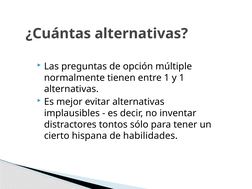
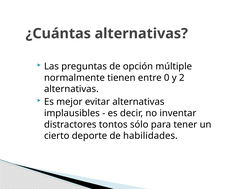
entre 1: 1 -> 0
y 1: 1 -> 2
hispana: hispana -> deporte
